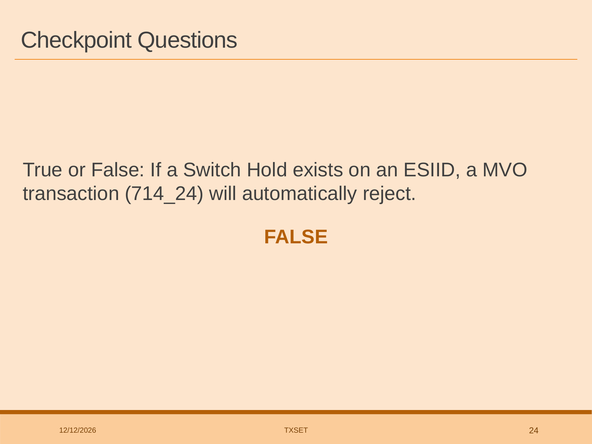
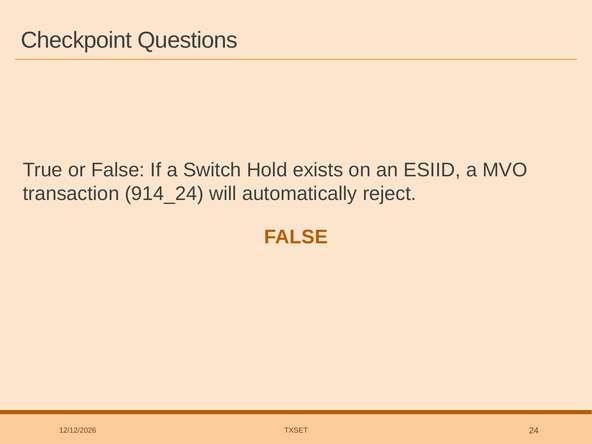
714_24: 714_24 -> 914_24
